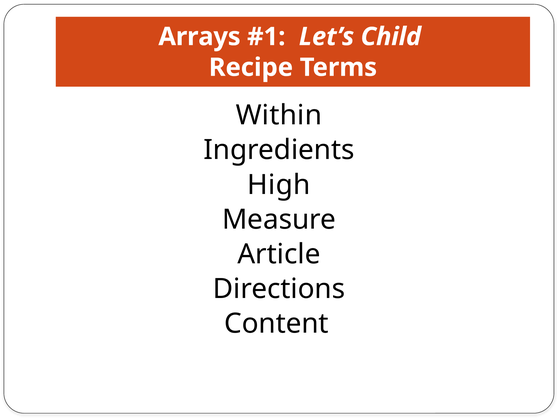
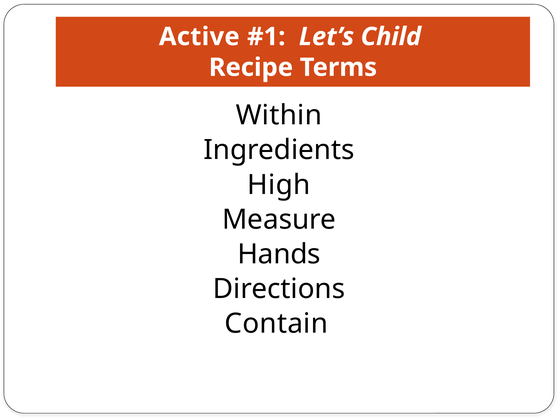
Arrays: Arrays -> Active
Article: Article -> Hands
Content: Content -> Contain
